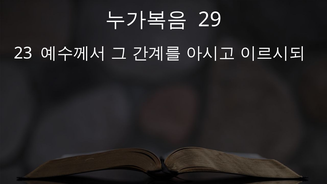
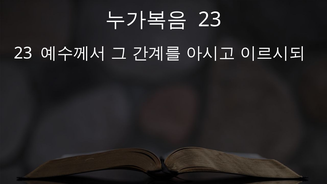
29 at (210, 20): 29 -> 23
